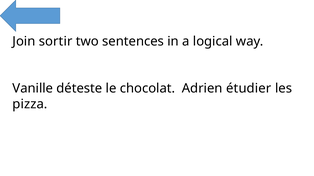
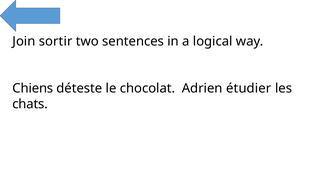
Vanille: Vanille -> Chiens
pizza: pizza -> chats
